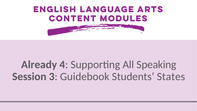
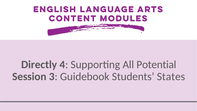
Already: Already -> Directly
Speaking: Speaking -> Potential
